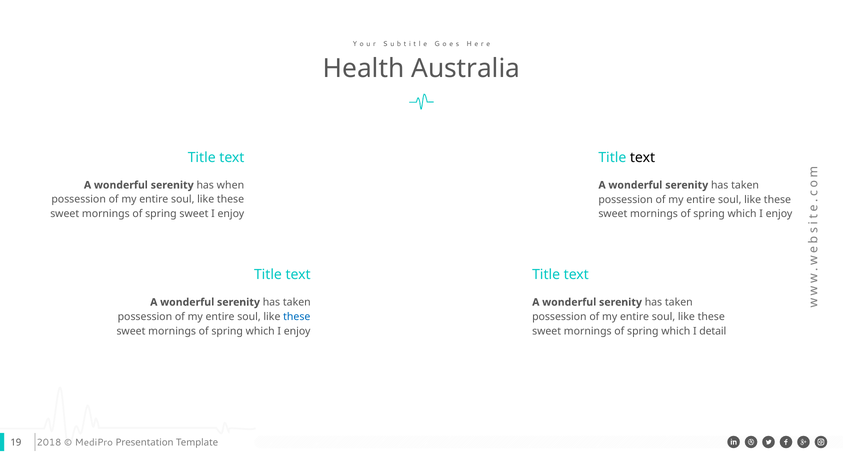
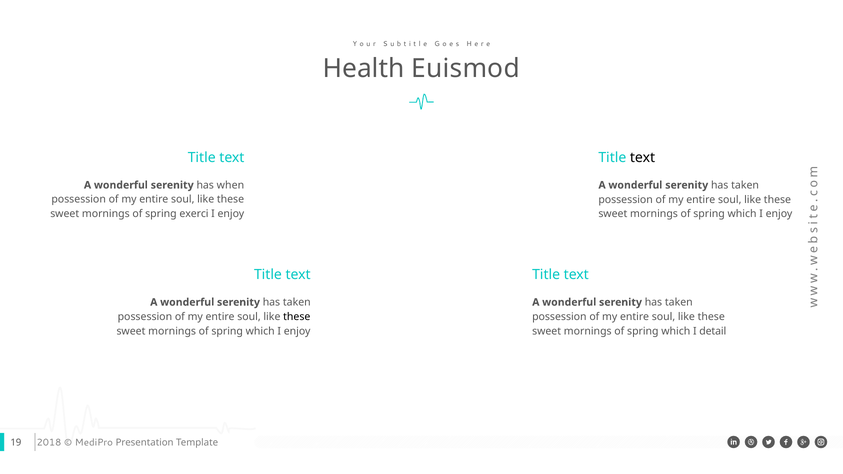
Australia: Australia -> Euismod
spring sweet: sweet -> exerci
these at (297, 317) colour: blue -> black
